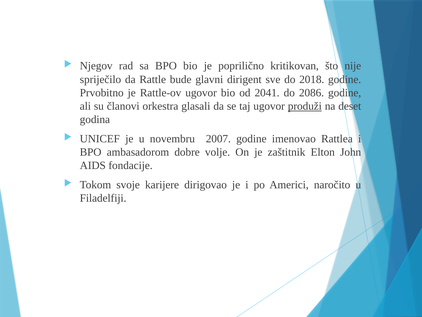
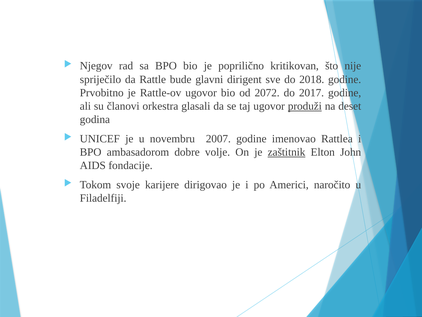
2041: 2041 -> 2072
2086: 2086 -> 2017
zaštitnik underline: none -> present
